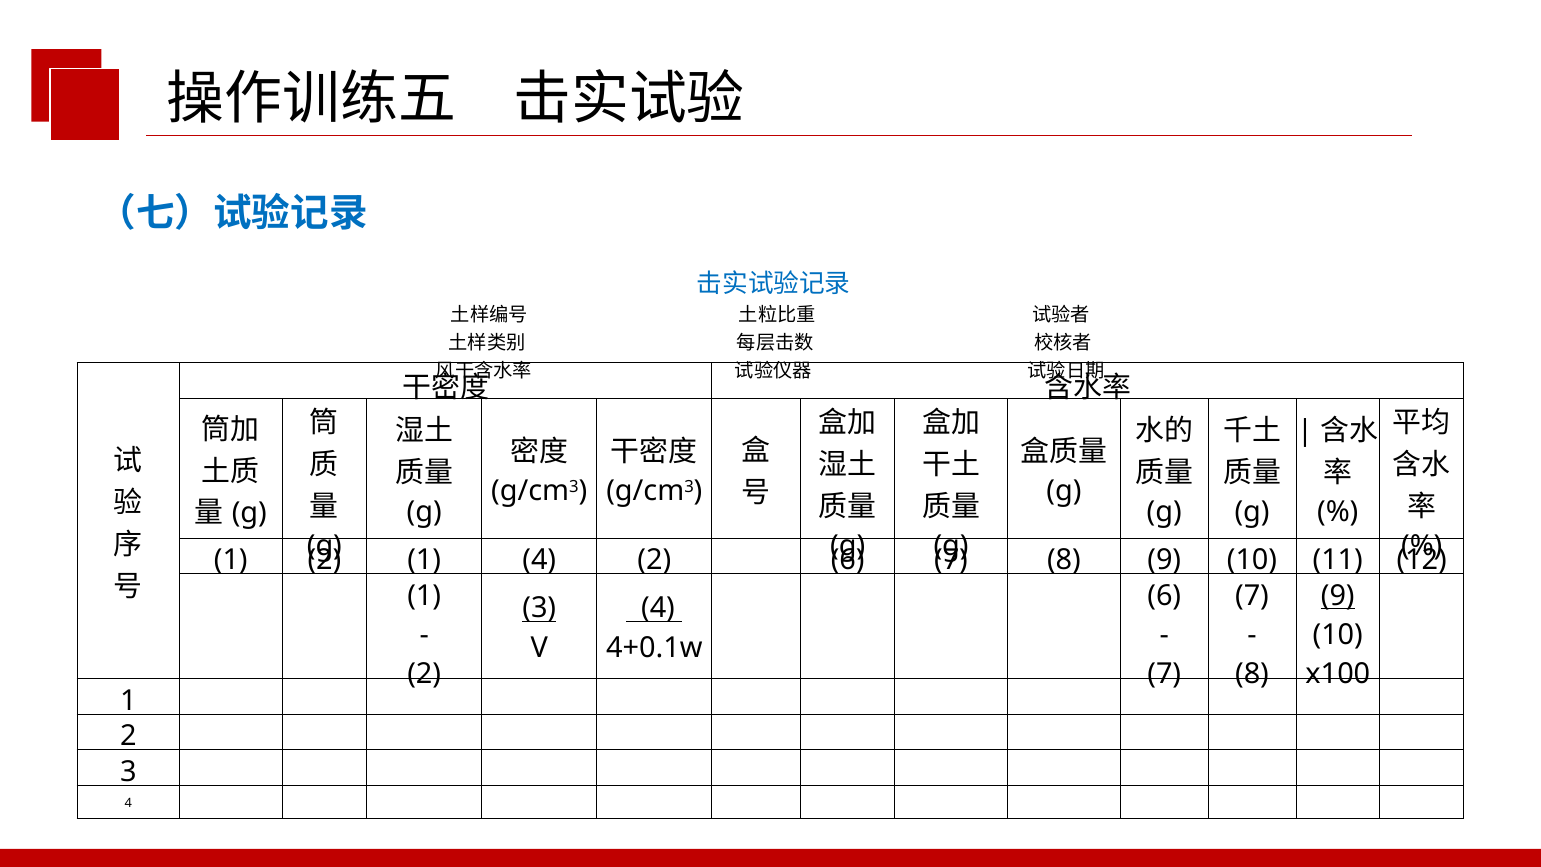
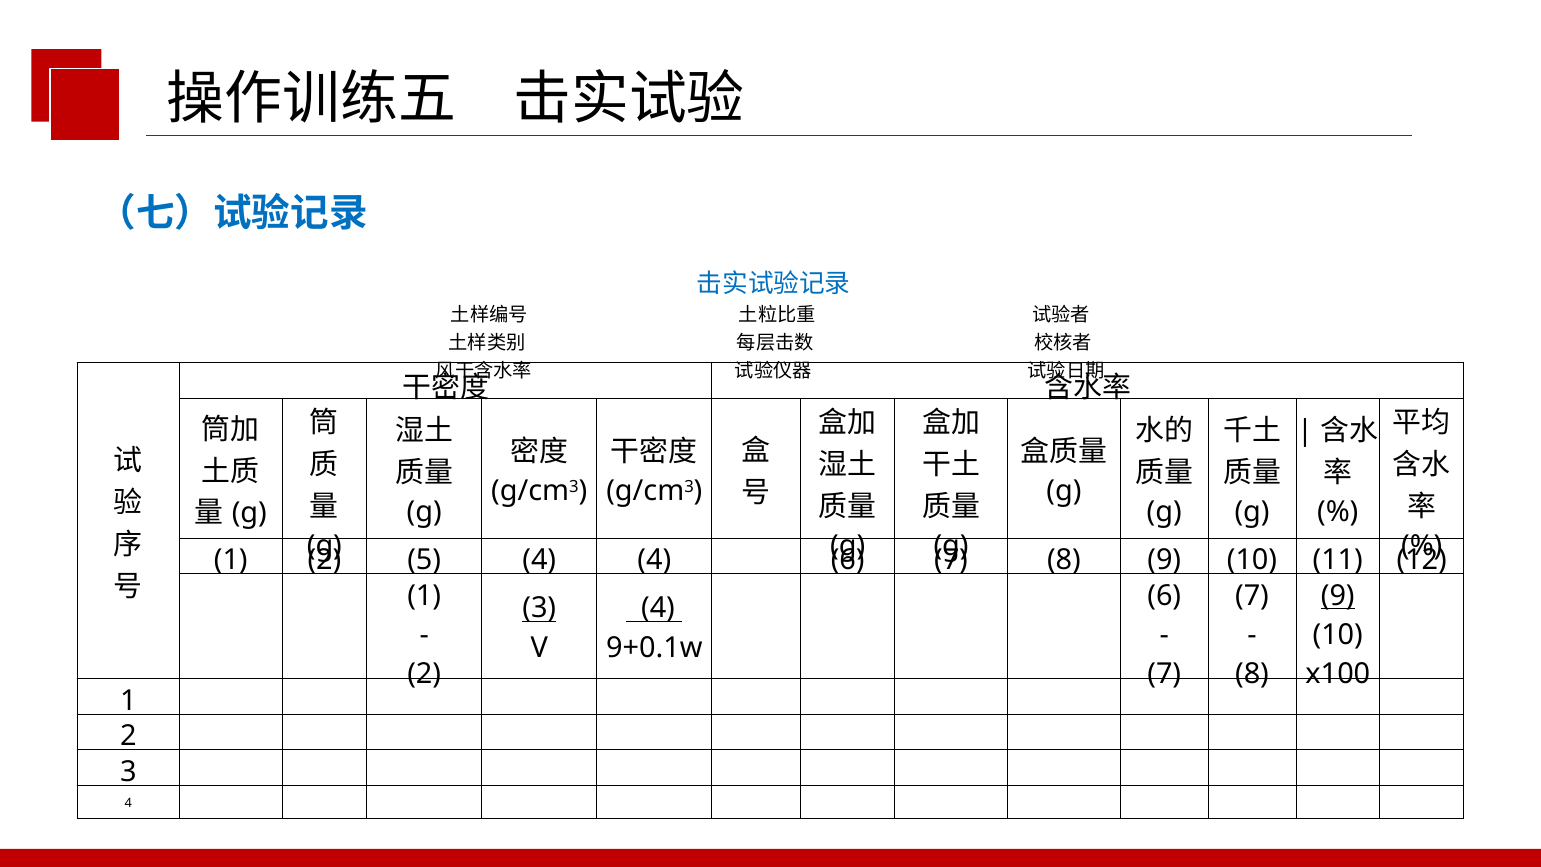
1 at (424, 560): 1 -> 5
4 2: 2 -> 4
4+0.1w: 4+0.1w -> 9+0.1w
